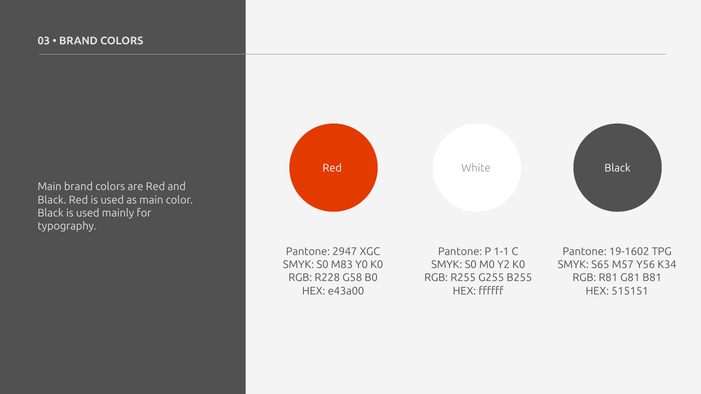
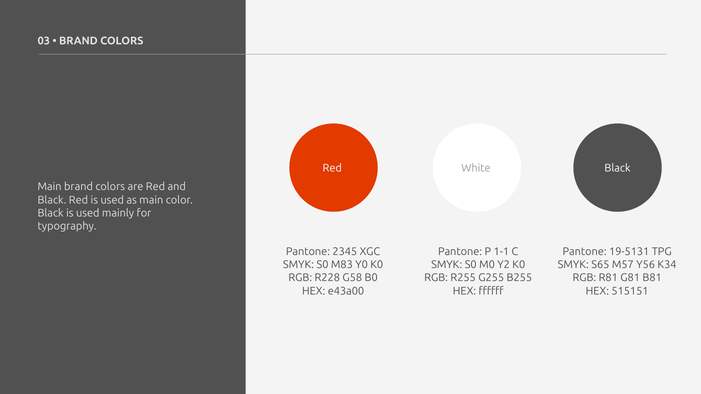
2947: 2947 -> 2345
19-1602: 19-1602 -> 19-5131
